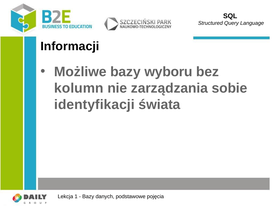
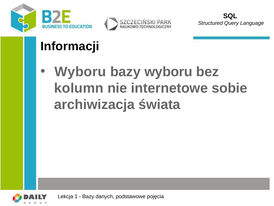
Możliwe at (80, 72): Możliwe -> Wyboru
zarządzania: zarządzania -> internetowe
identyfikacji: identyfikacji -> archiwizacja
